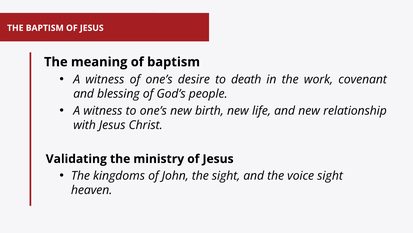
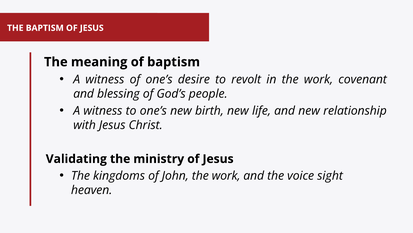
death: death -> revolt
John the sight: sight -> work
